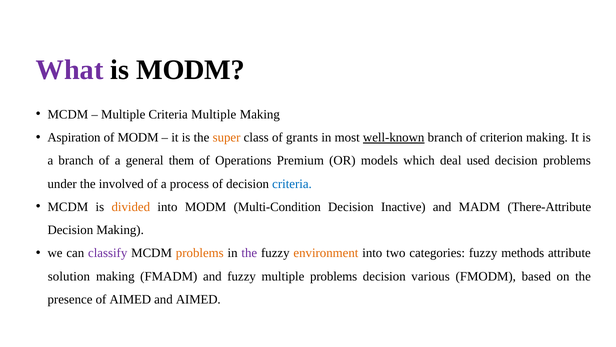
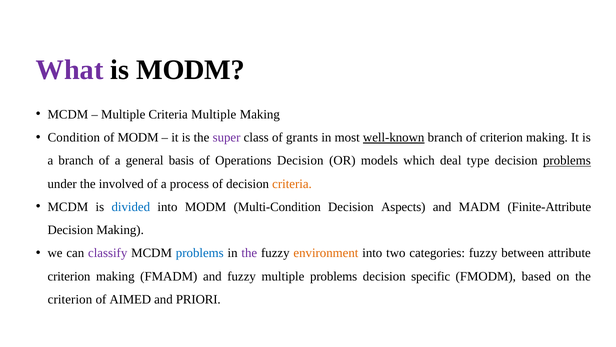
Aspiration: Aspiration -> Condition
super colour: orange -> purple
them: them -> basis
Operations Premium: Premium -> Decision
used: used -> type
problems at (567, 160) underline: none -> present
criteria at (292, 184) colour: blue -> orange
divided colour: orange -> blue
Inactive: Inactive -> Aspects
There-Attribute: There-Attribute -> Finite-Attribute
problems at (200, 253) colour: orange -> blue
methods: methods -> between
solution at (69, 276): solution -> criterion
various: various -> specific
presence at (70, 299): presence -> criterion
and AIMED: AIMED -> PRIORI
